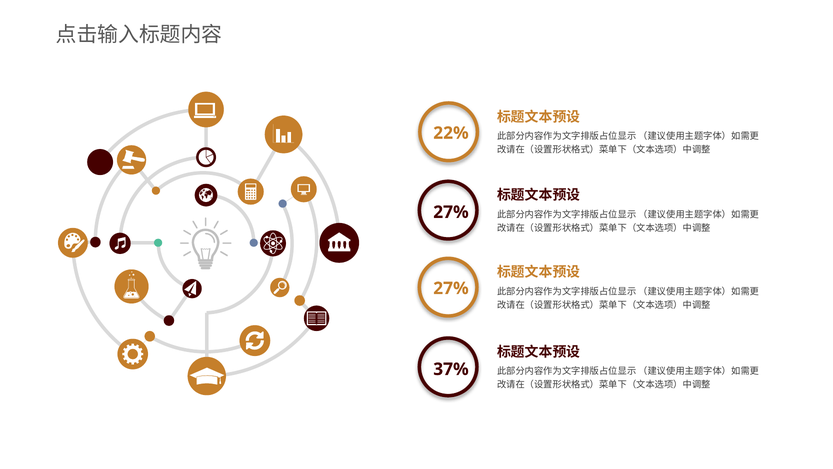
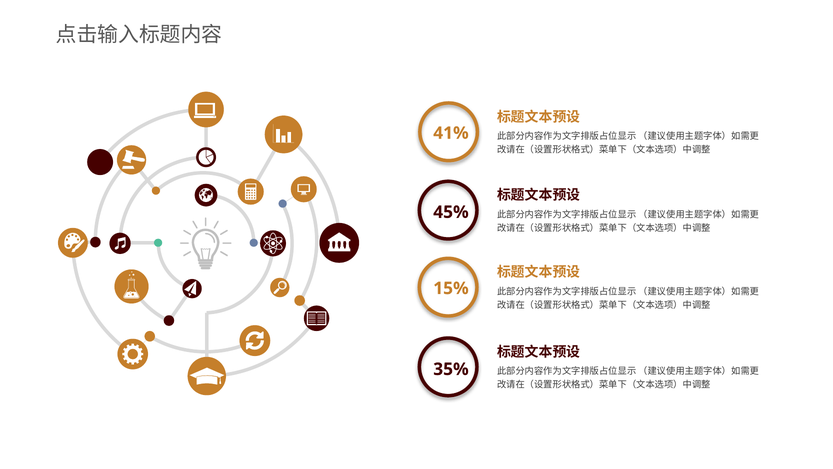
22%: 22% -> 41%
27% at (451, 212): 27% -> 45%
27% at (451, 288): 27% -> 15%
37%: 37% -> 35%
